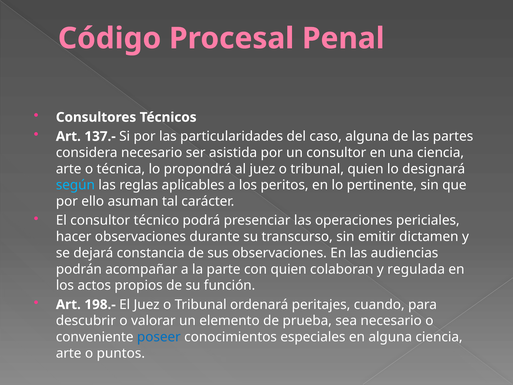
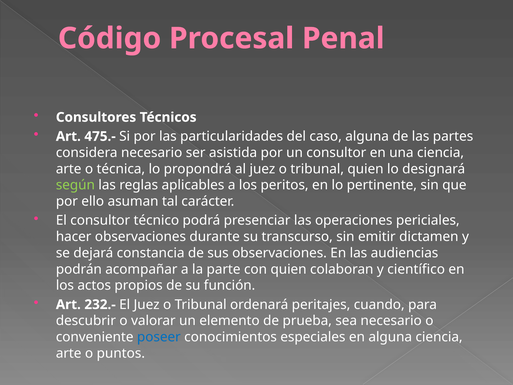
137.-: 137.- -> 475.-
según colour: light blue -> light green
regulada: regulada -> científico
198.-: 198.- -> 232.-
